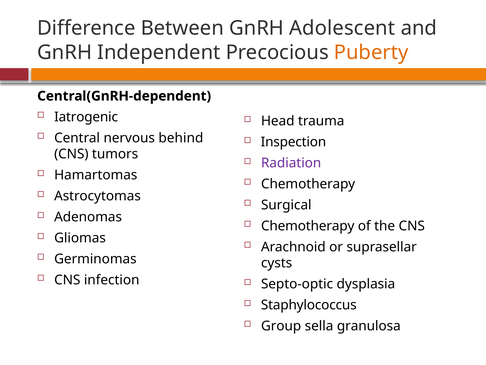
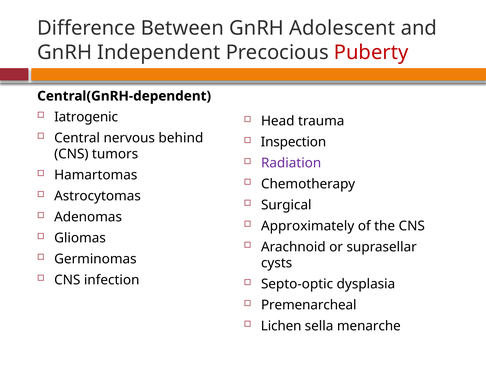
Puberty colour: orange -> red
Chemotherapy at (308, 226): Chemotherapy -> Approximately
Staphylococcus: Staphylococcus -> Premenarcheal
Group: Group -> Lichen
granulosa: granulosa -> menarche
